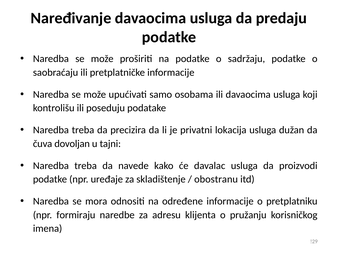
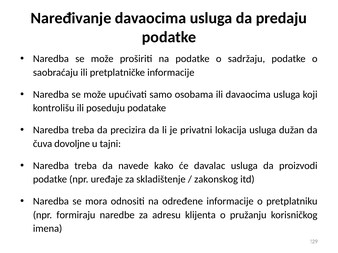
dovoljan: dovoljan -> dovoljne
obostranu: obostranu -> zakonskog
